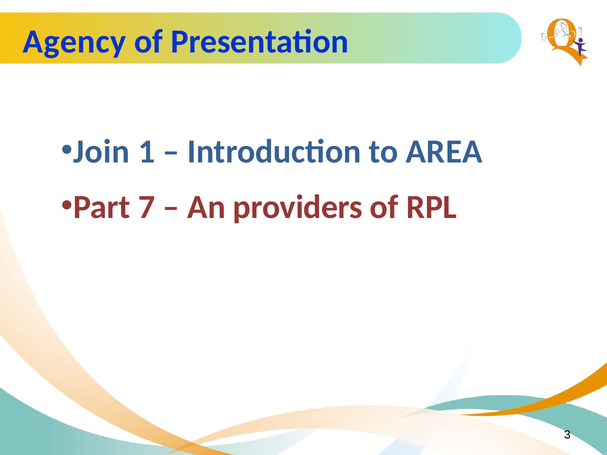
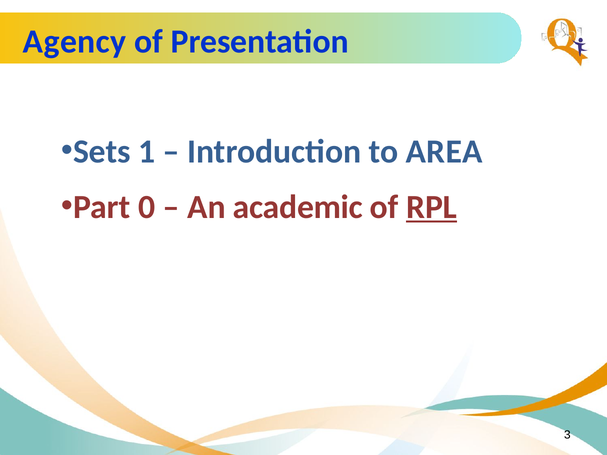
Join: Join -> Sets
7: 7 -> 0
providers: providers -> academic
RPL underline: none -> present
